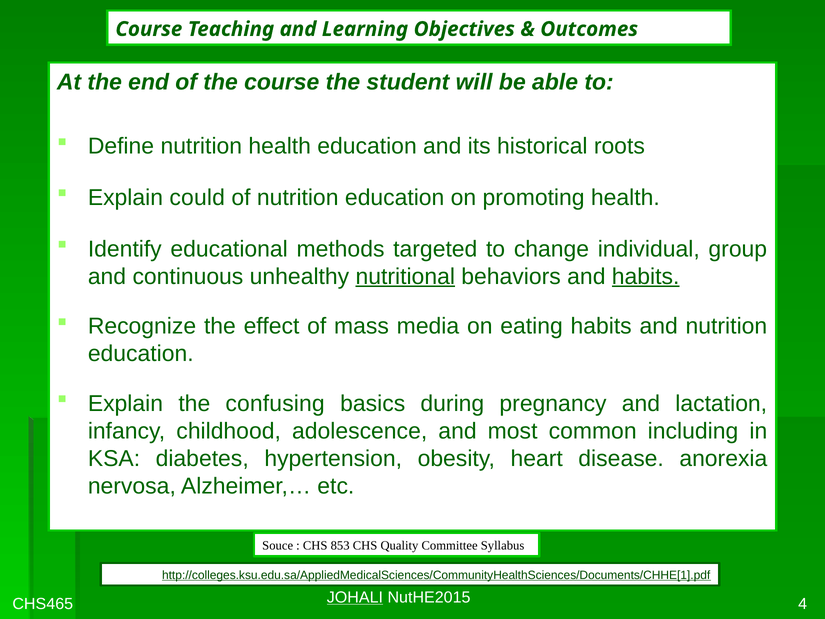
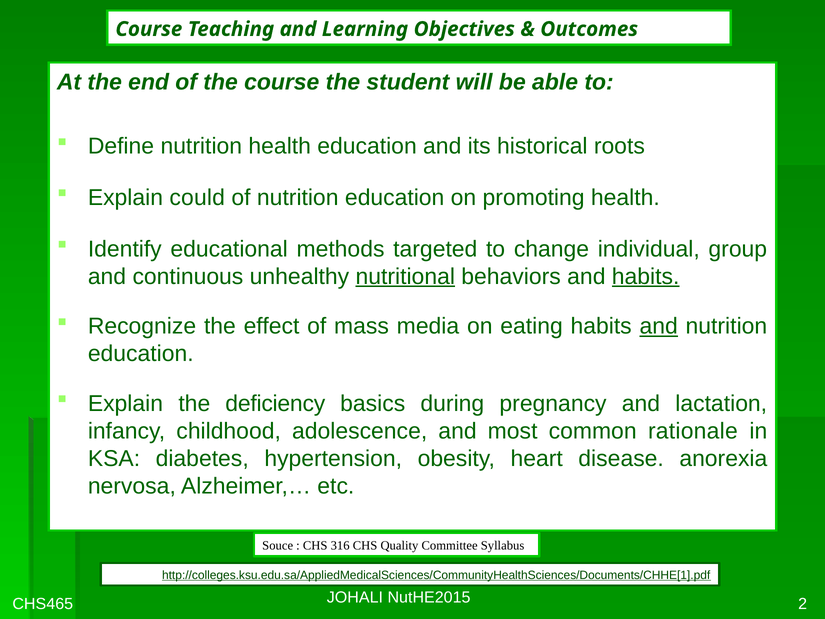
and at (659, 326) underline: none -> present
confusing: confusing -> deficiency
including: including -> rationale
853: 853 -> 316
JOHALI underline: present -> none
4: 4 -> 2
